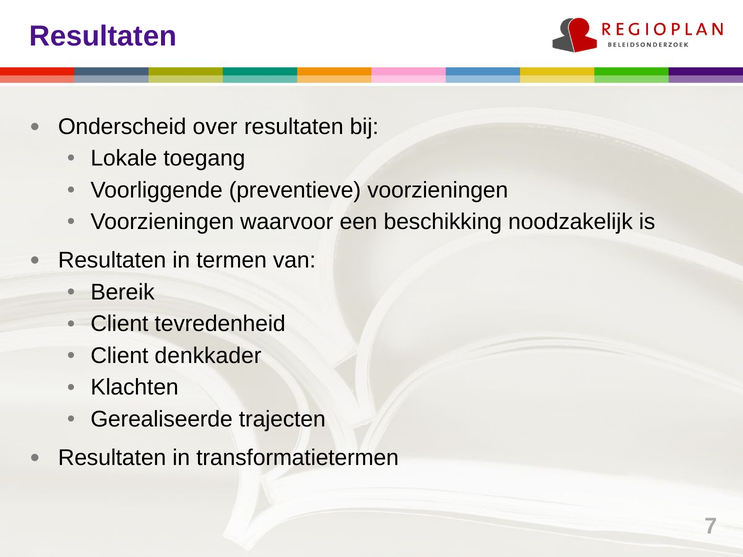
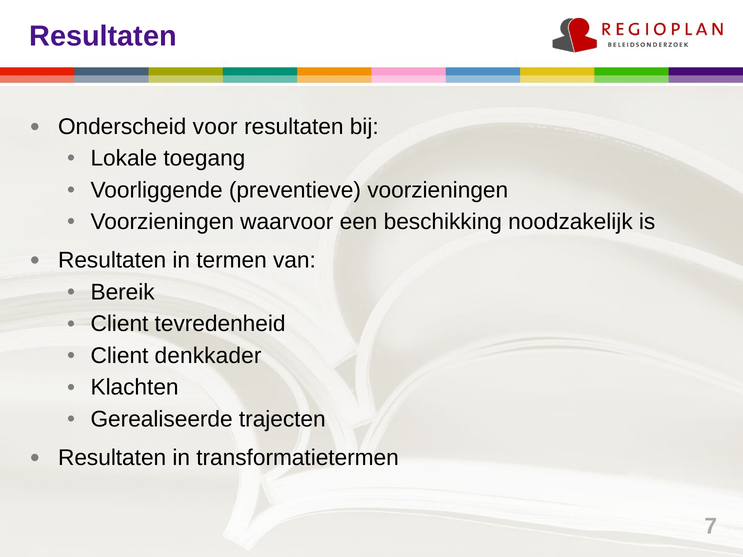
over: over -> voor
